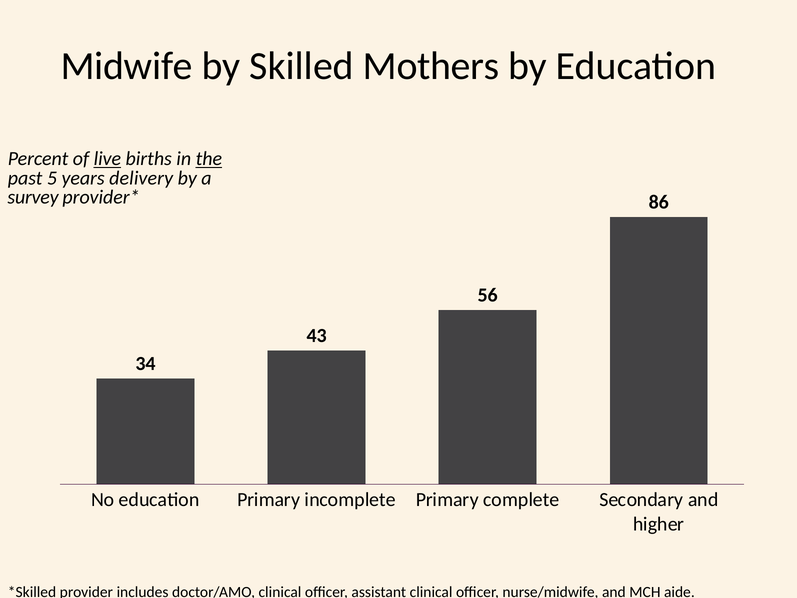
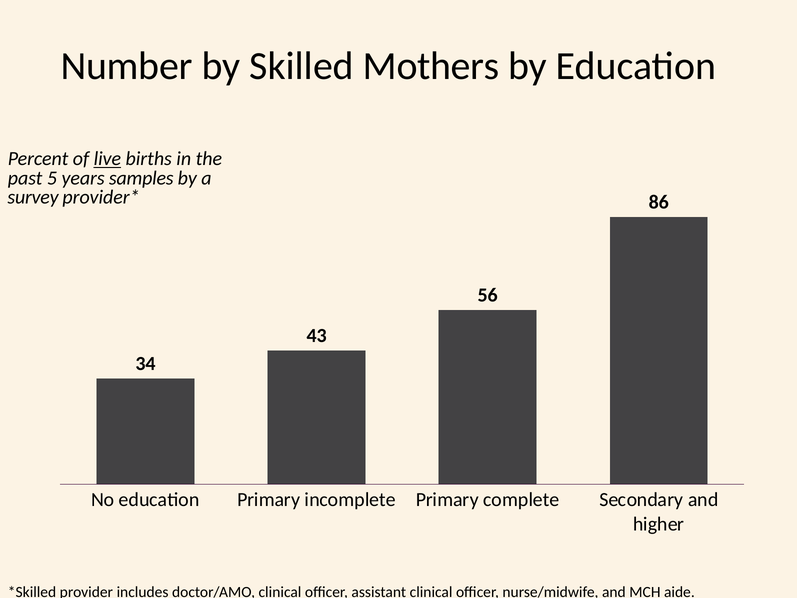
Midwife: Midwife -> Number
the underline: present -> none
delivery: delivery -> samples
